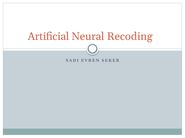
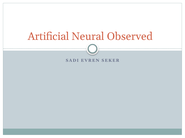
Recoding: Recoding -> Observed
